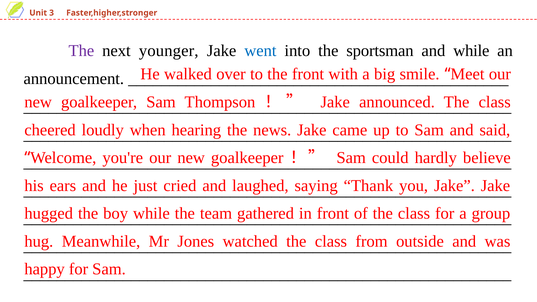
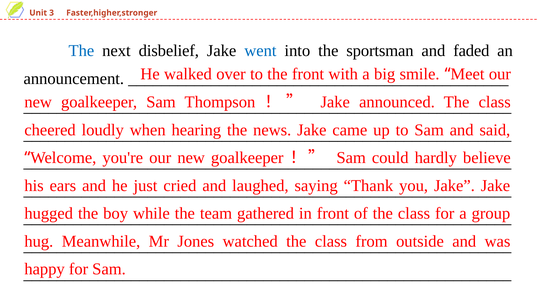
The at (81, 51) colour: purple -> blue
younger: younger -> disbelief
and while: while -> faded
